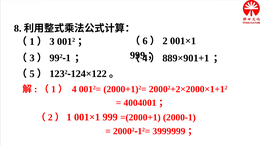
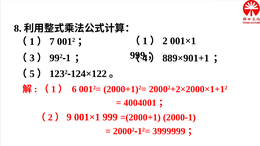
6 at (145, 41): 6 -> 1
3 at (52, 42): 3 -> 7
4 at (74, 89): 4 -> 6
1 at (69, 117): 1 -> 9
